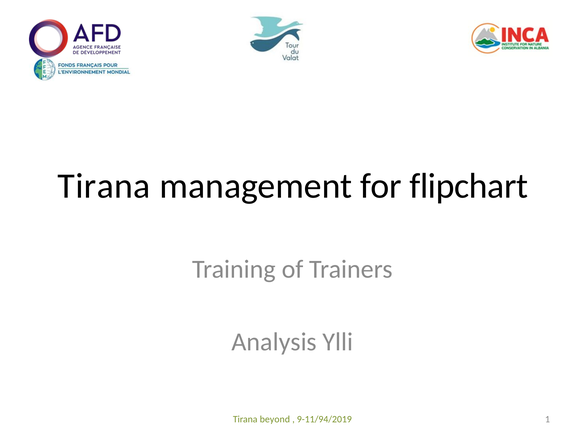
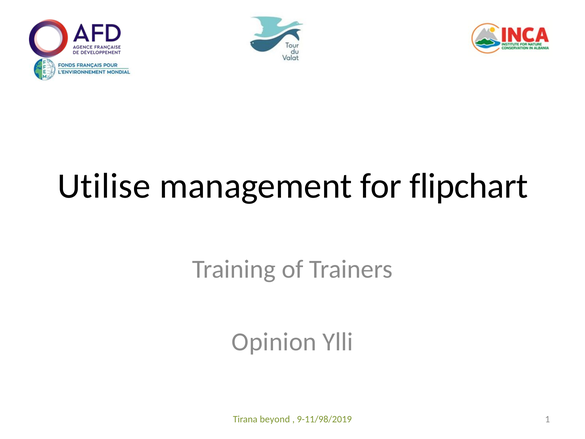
Tirana at (104, 186): Tirana -> Utilise
Analysis: Analysis -> Opinion
9-11/94/2019: 9-11/94/2019 -> 9-11/98/2019
